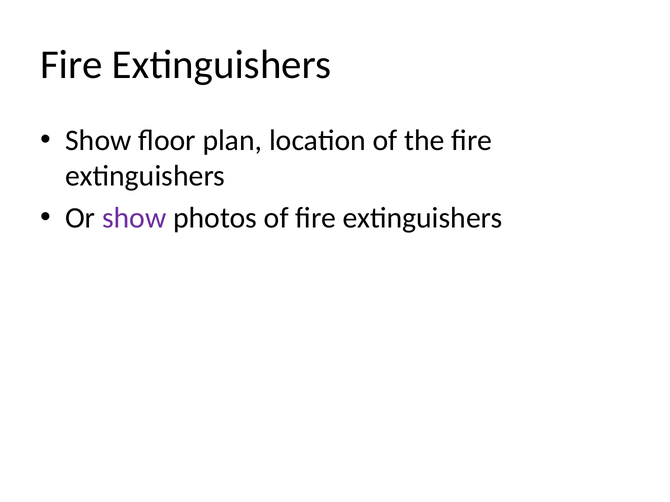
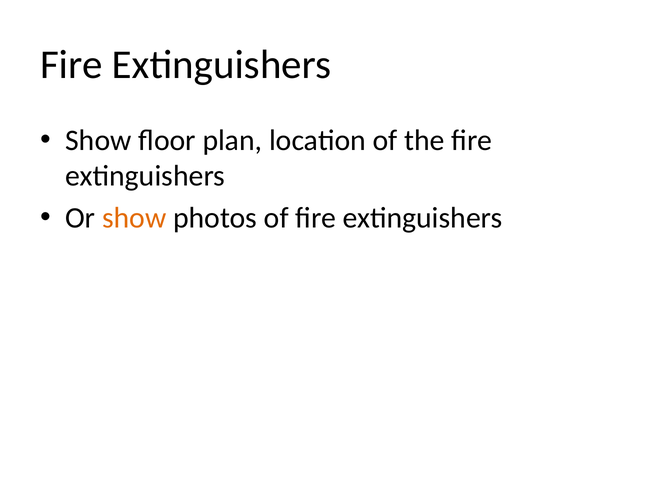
show at (134, 218) colour: purple -> orange
